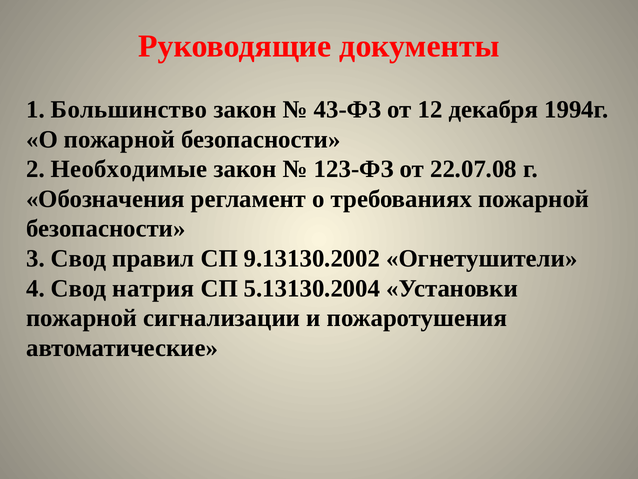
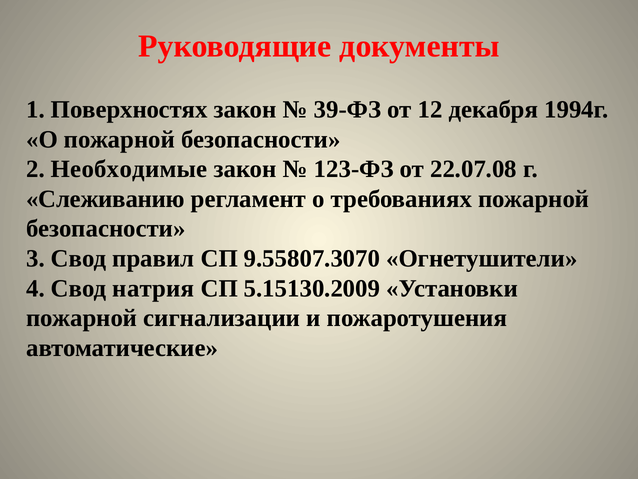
Большинство: Большинство -> Поверхностях
43-ФЗ: 43-ФЗ -> 39-ФЗ
Обозначения: Обозначения -> Слеживанию
9.13130.2002: 9.13130.2002 -> 9.55807.3070
5.13130.2004: 5.13130.2004 -> 5.15130.2009
